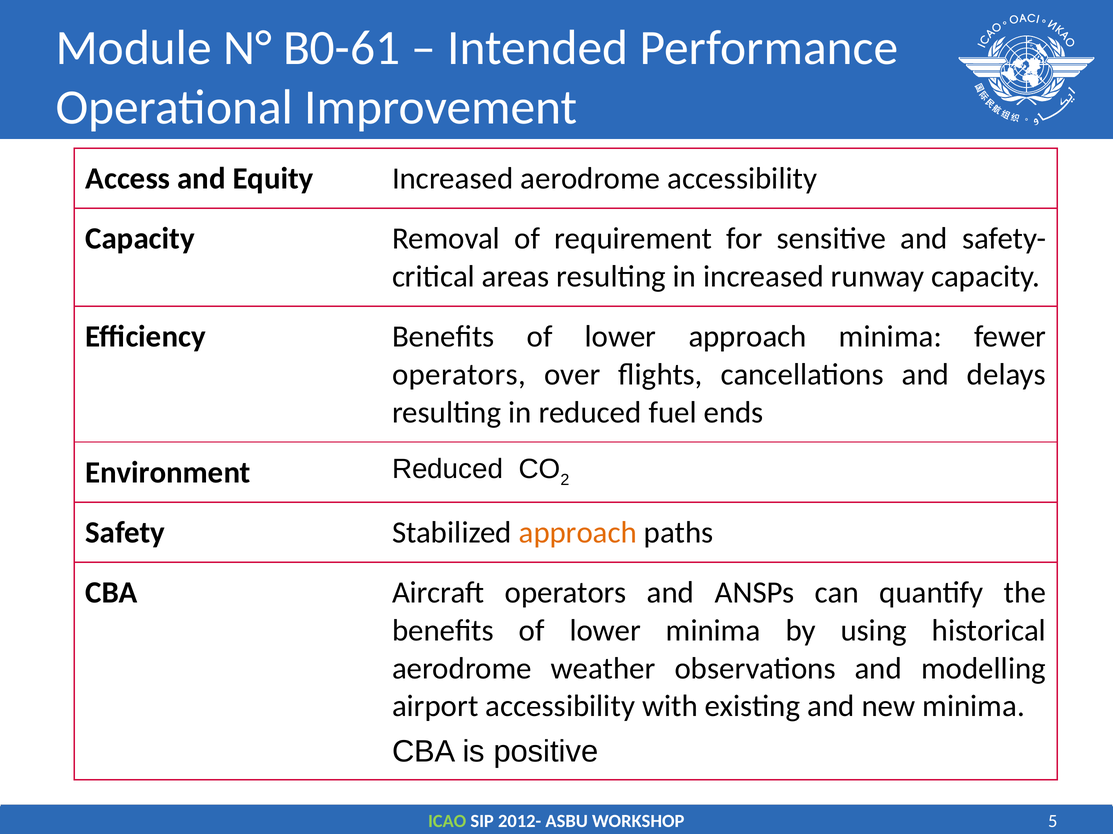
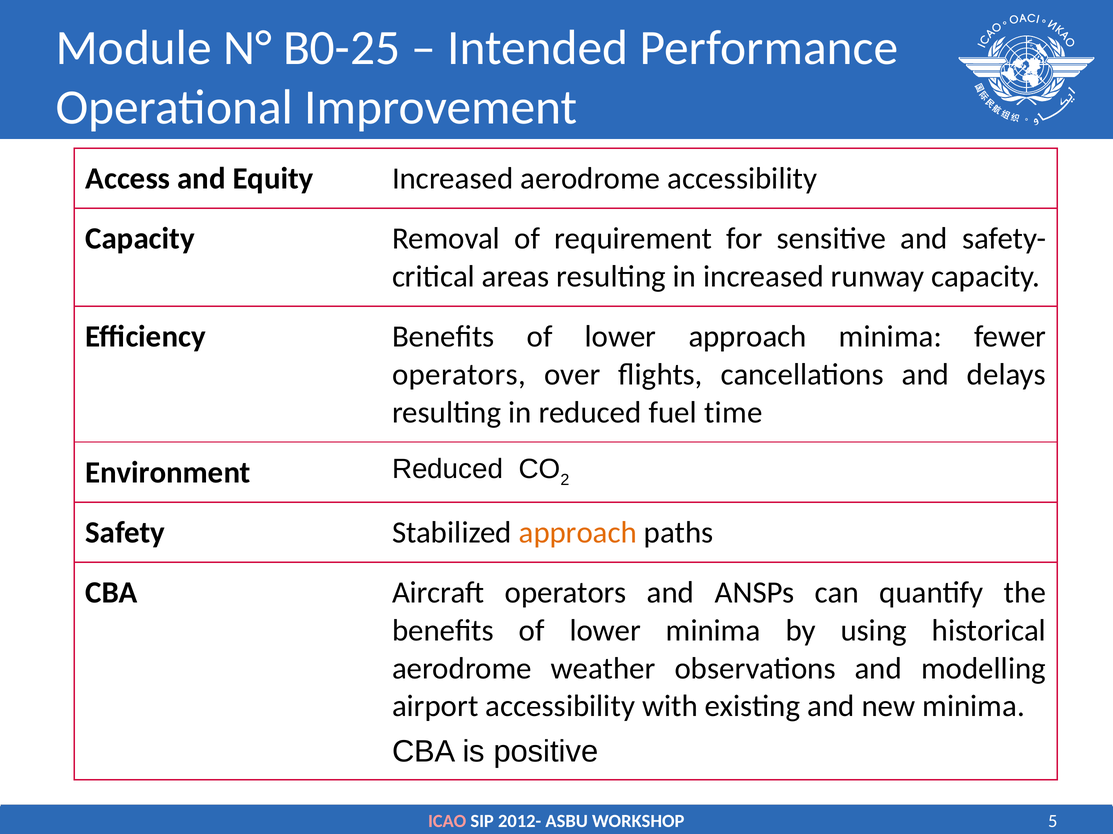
B0-61: B0-61 -> B0-25
ends: ends -> time
ICAO colour: light green -> pink
